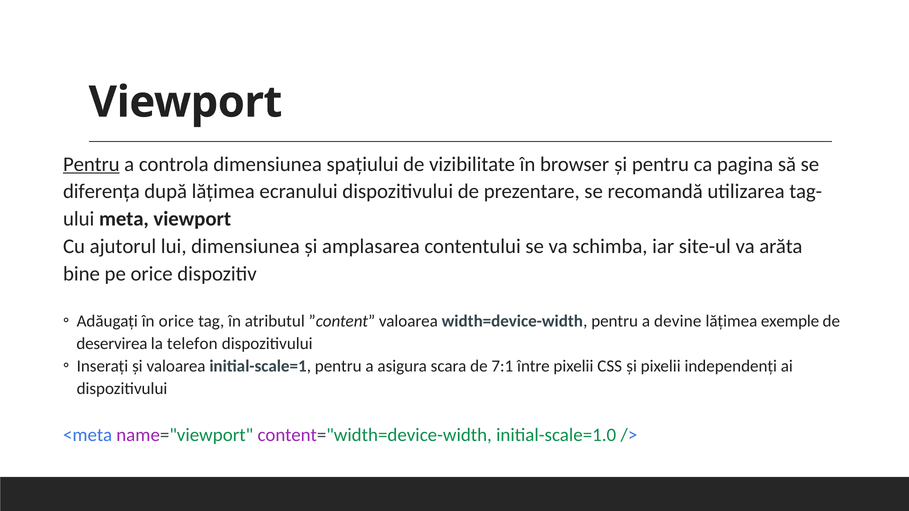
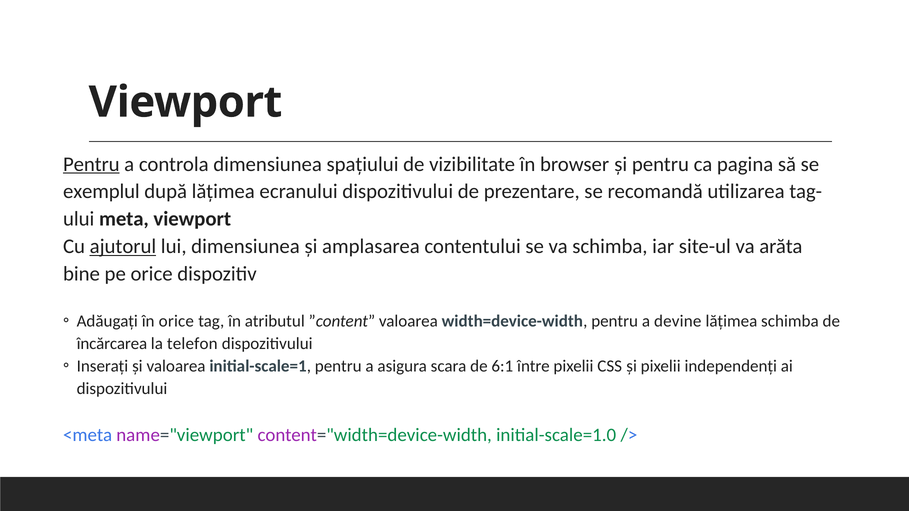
diferența: diferența -> exemplul
ajutorul underline: none -> present
lățimea exemple: exemple -> schimba
deservirea: deservirea -> încărcarea
7:1: 7:1 -> 6:1
